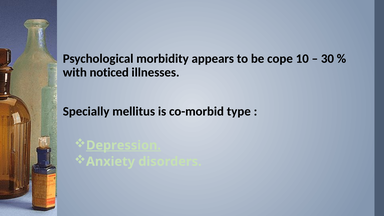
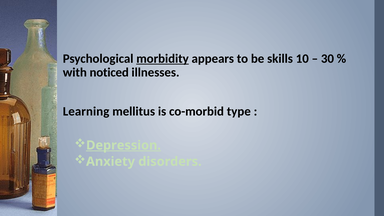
morbidity underline: none -> present
cope: cope -> skills
Specially: Specially -> Learning
